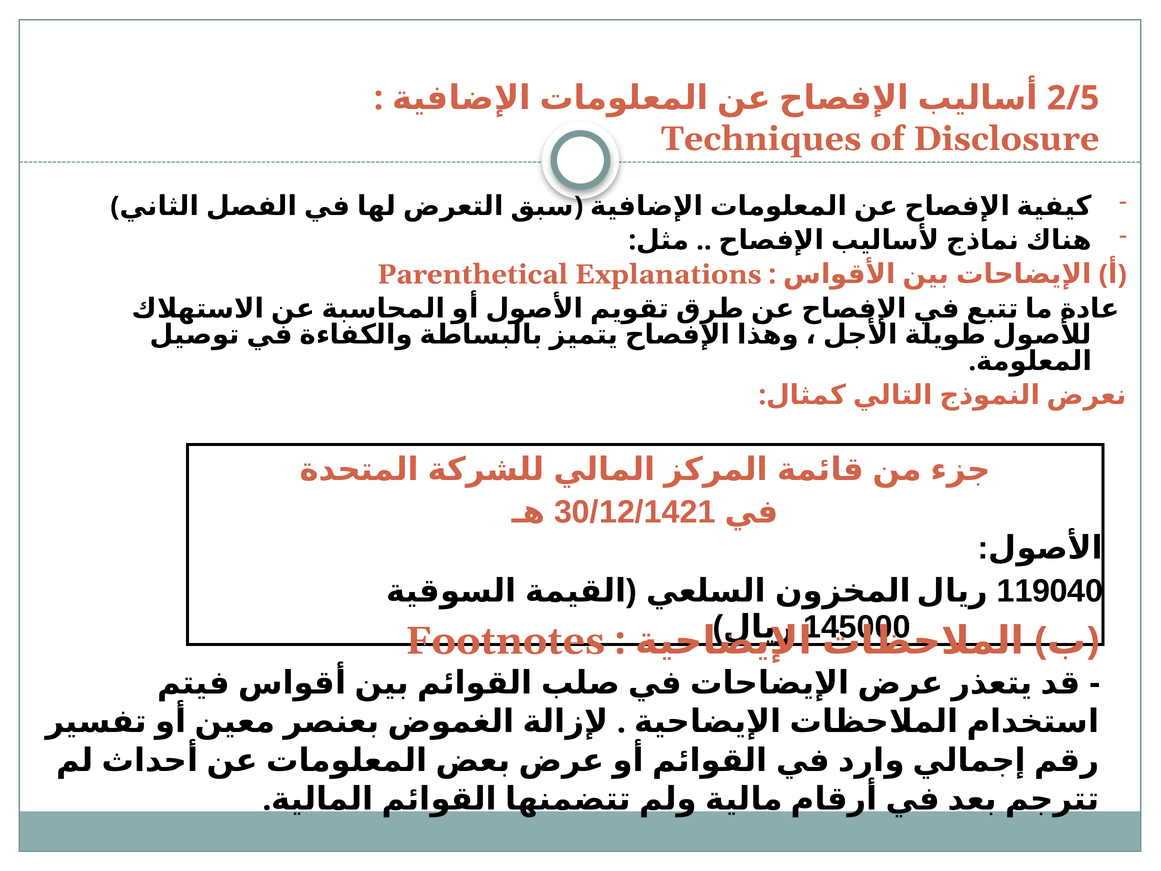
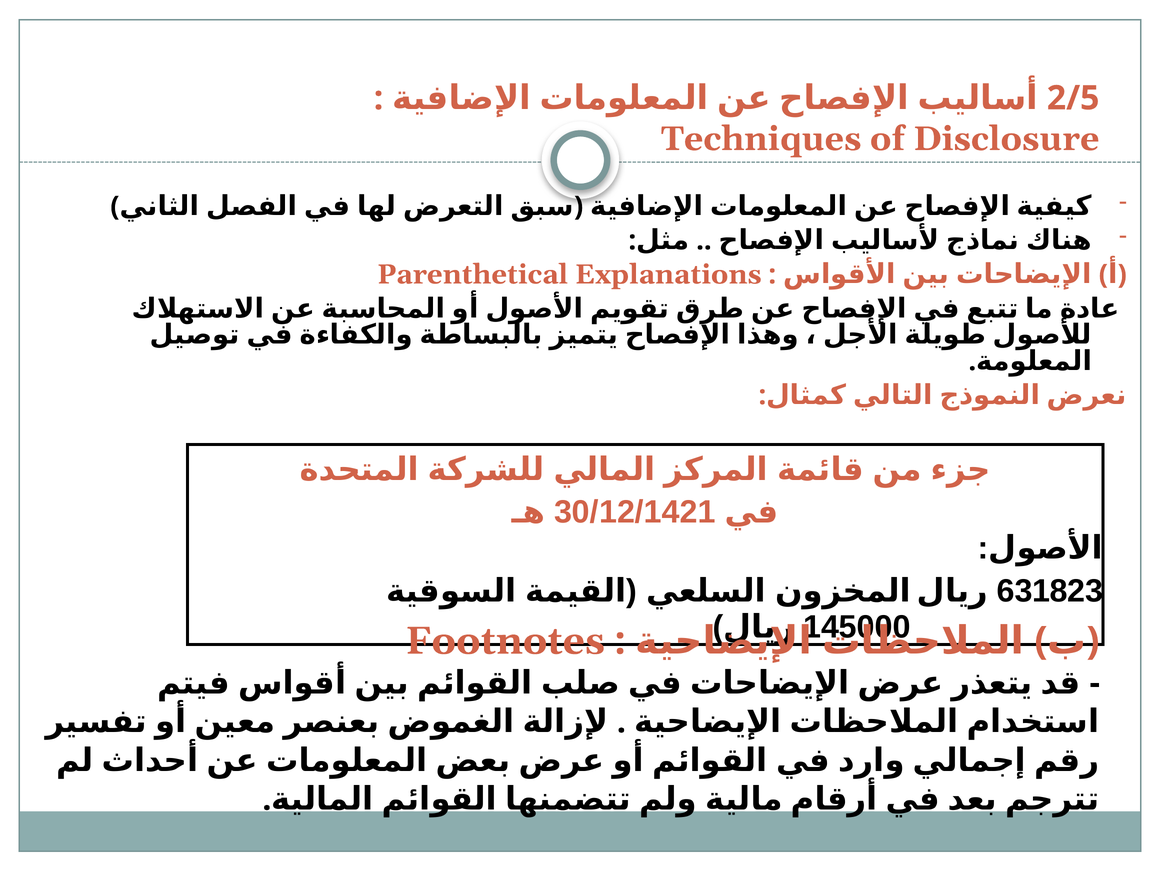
119040: 119040 -> 631823
